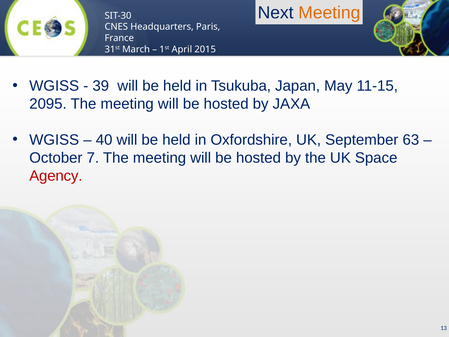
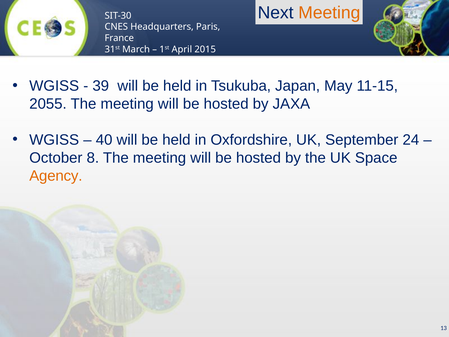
2095: 2095 -> 2055
63: 63 -> 24
7: 7 -> 8
Agency colour: red -> orange
